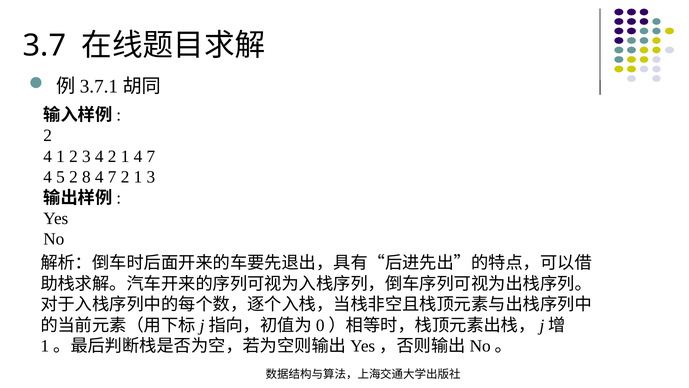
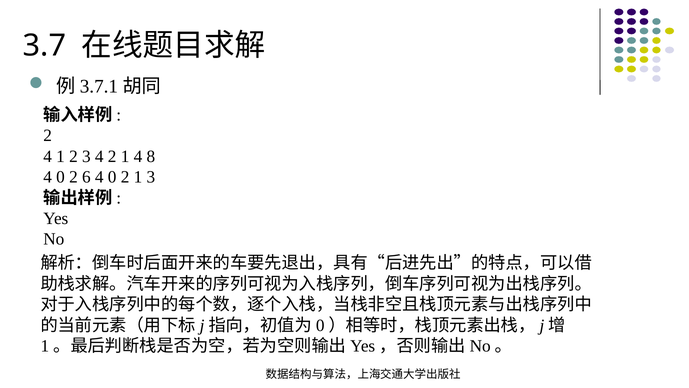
1 4 7: 7 -> 8
5 at (61, 177): 5 -> 0
8: 8 -> 6
7 at (112, 177): 7 -> 0
